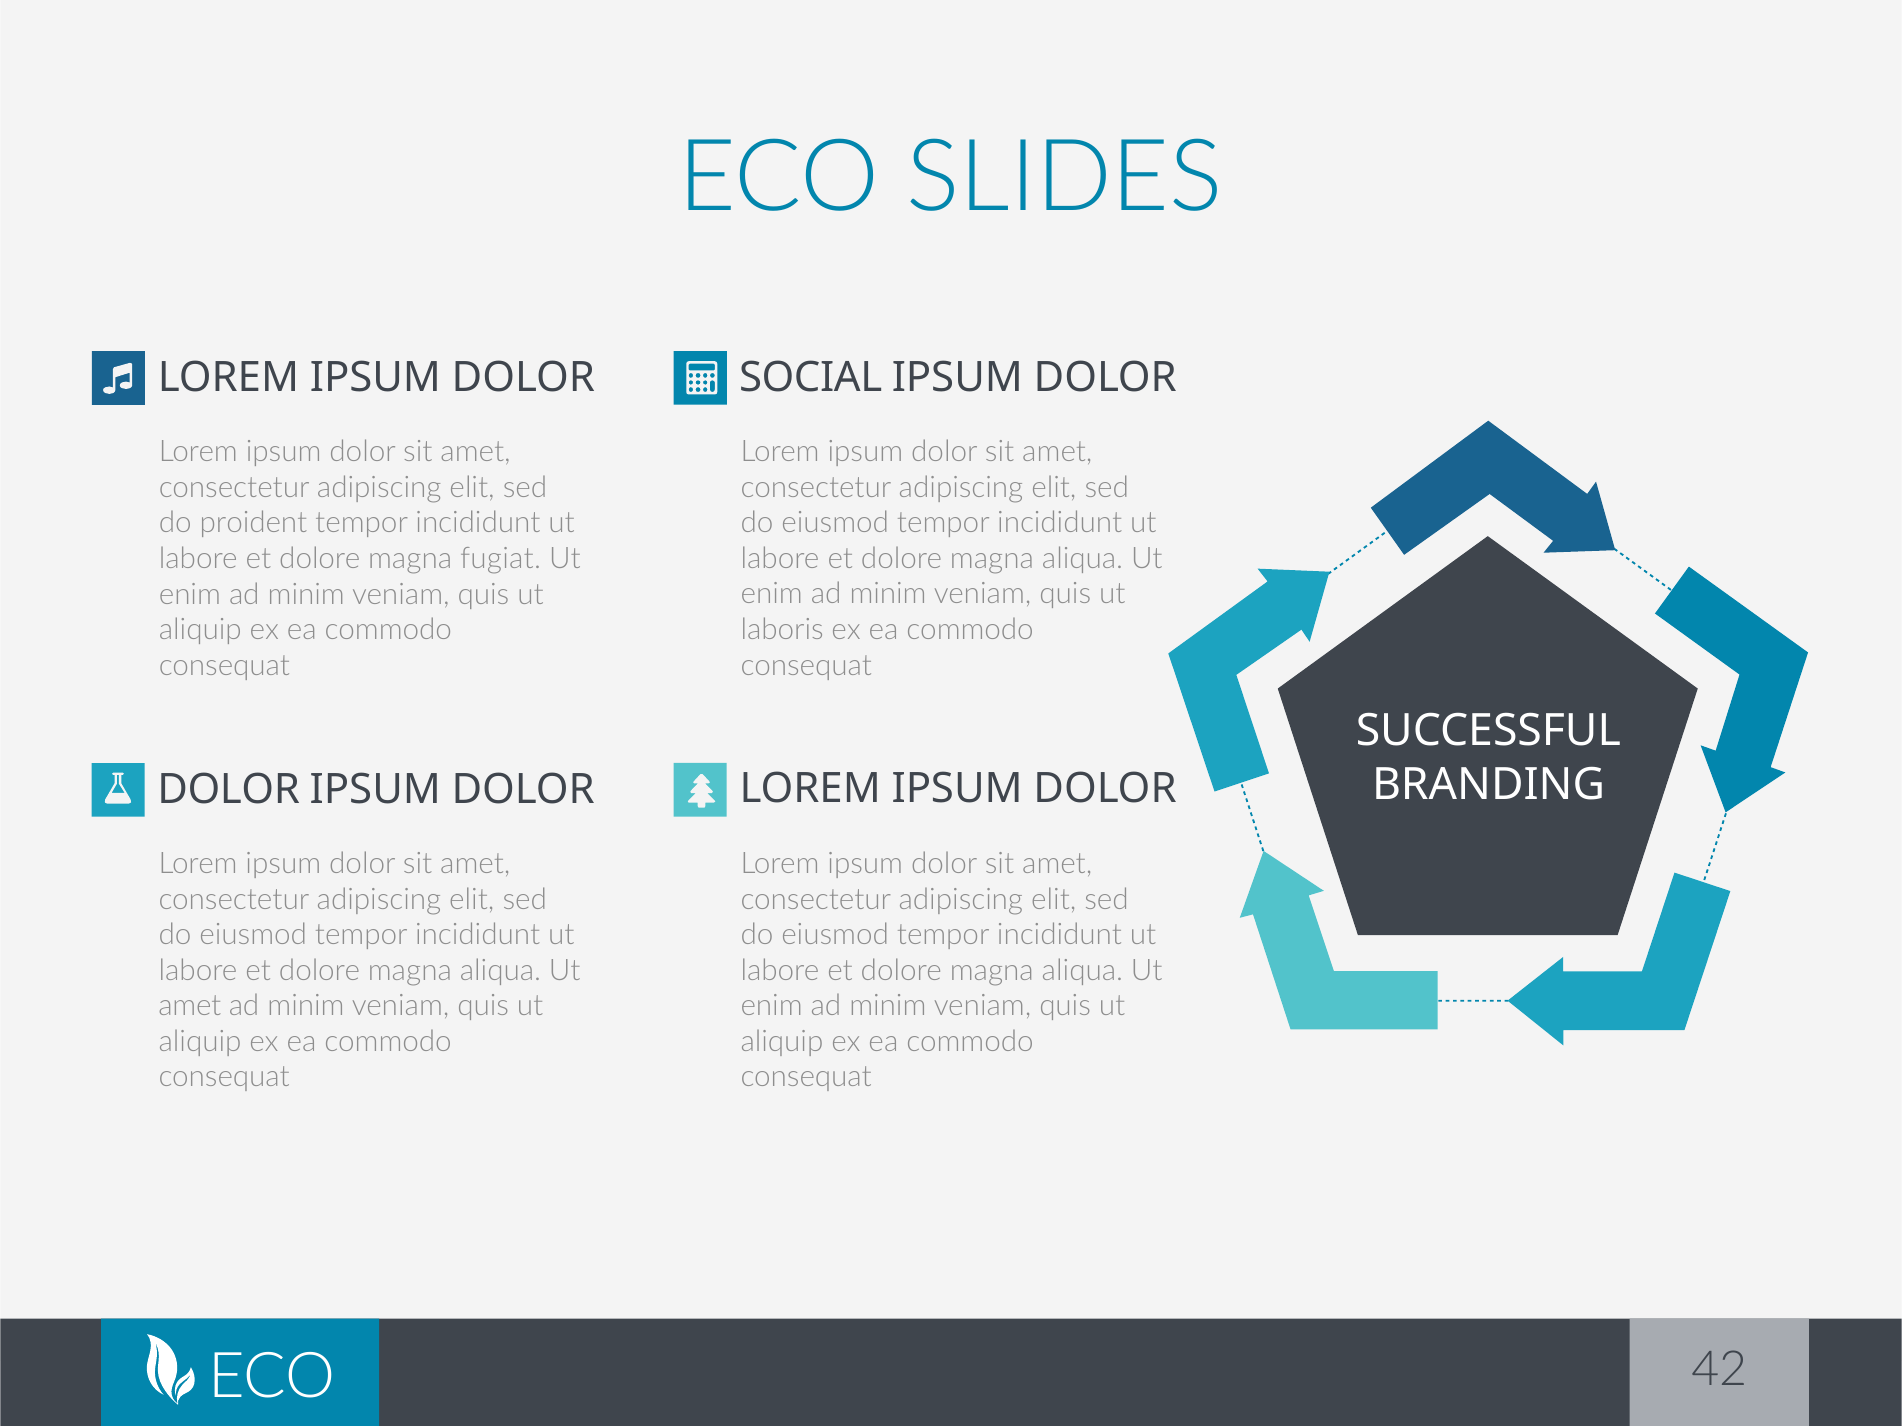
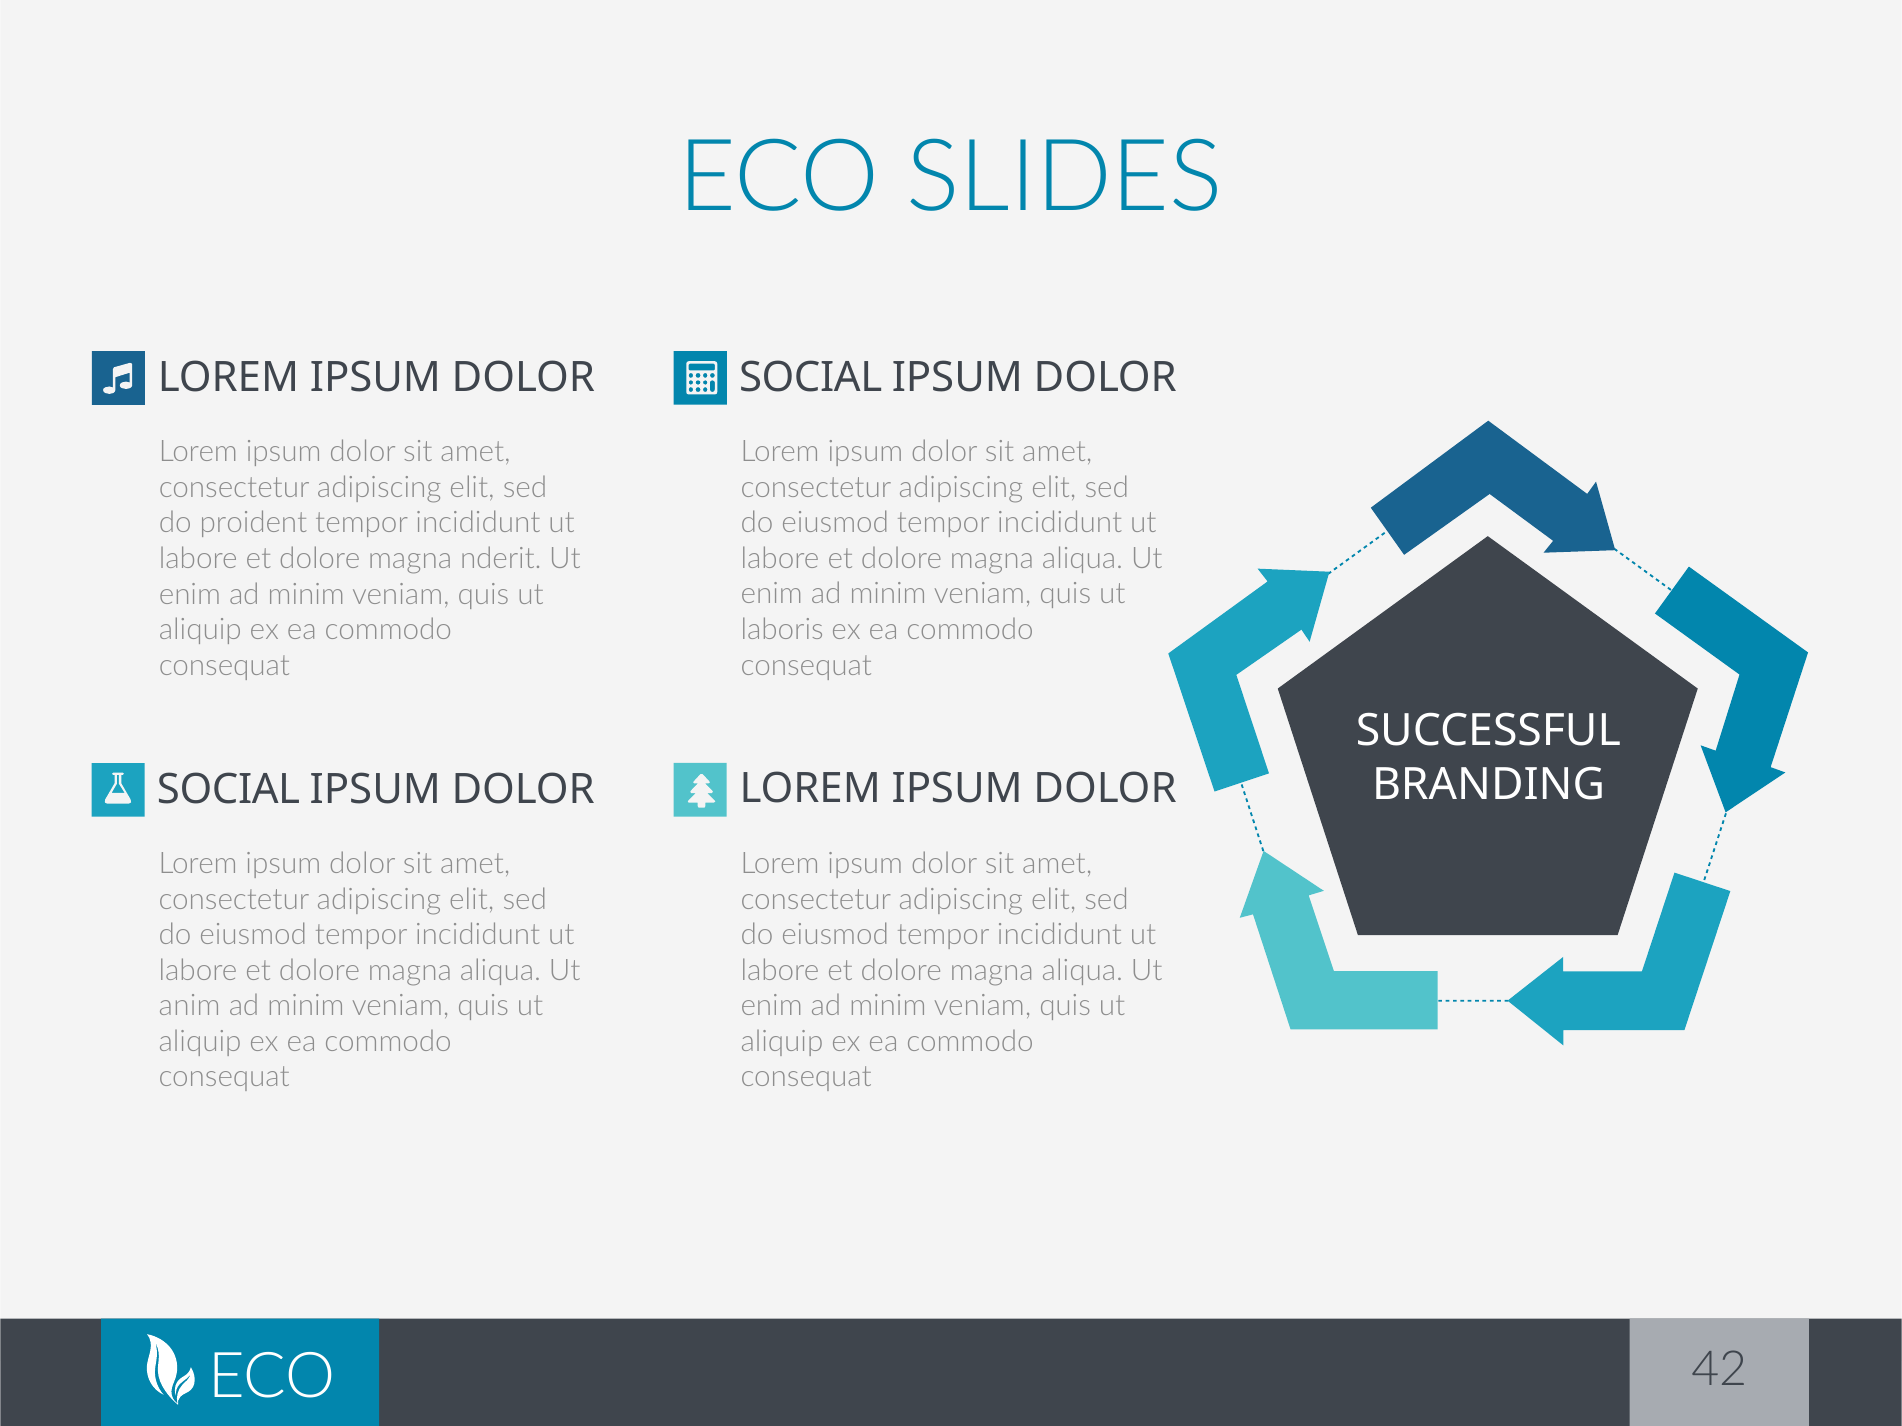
fugiat: fugiat -> nderit
DOLOR at (229, 789): DOLOR -> SOCIAL
amet at (190, 1006): amet -> anim
